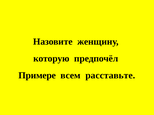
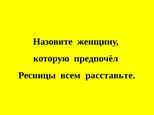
Примере: Примере -> Ресницы
